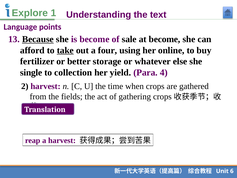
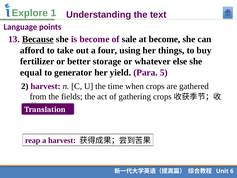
take underline: present -> none
online: online -> things
single: single -> equal
collection: collection -> generator
4: 4 -> 5
